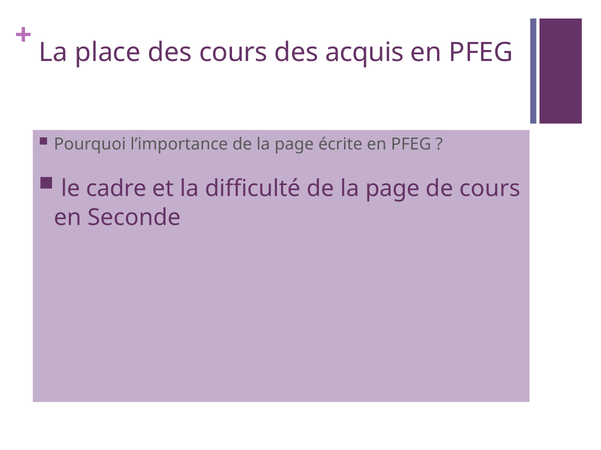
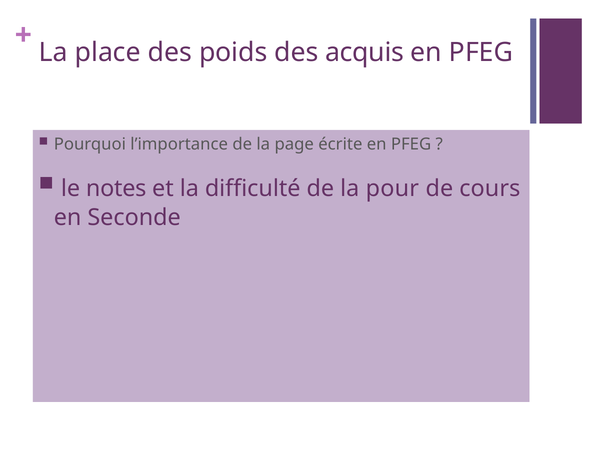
des cours: cours -> poids
cadre: cadre -> notes
difficulté de la page: page -> pour
